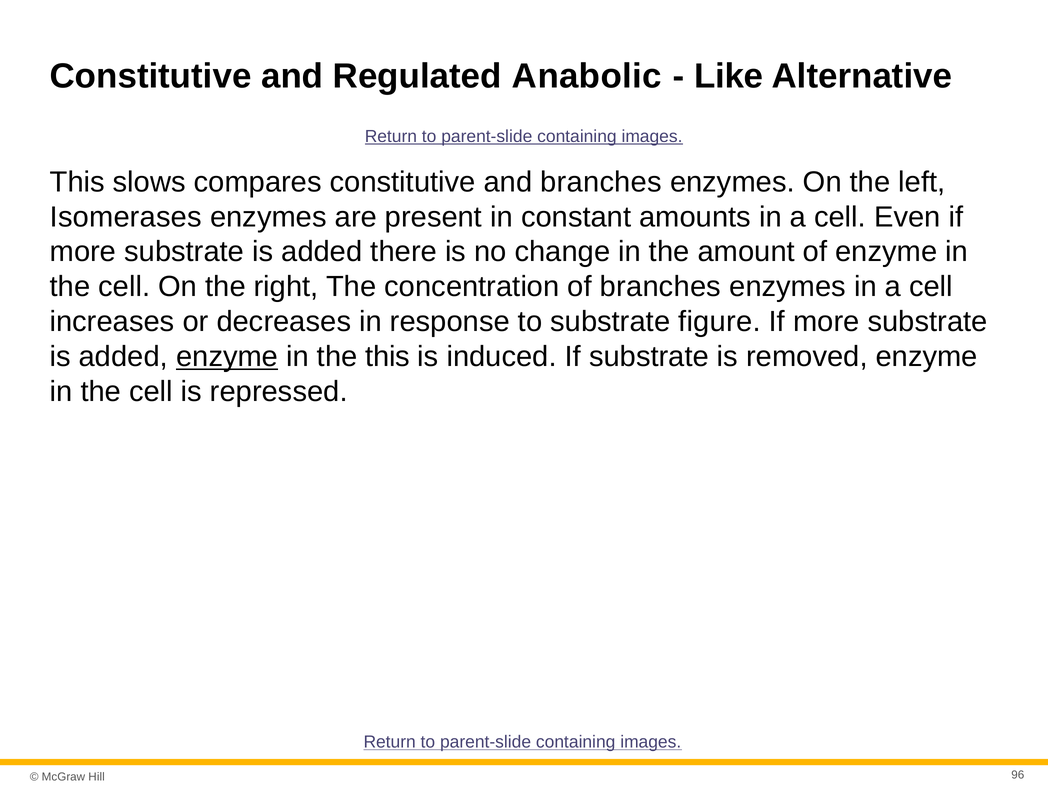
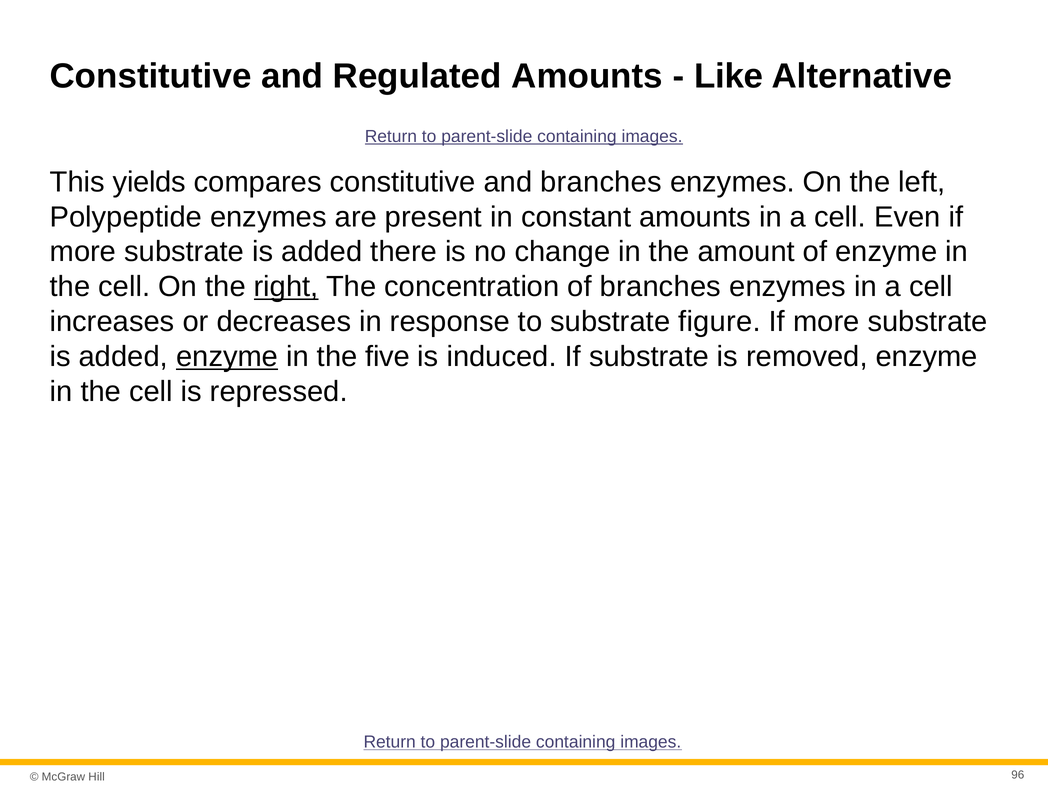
Regulated Anabolic: Anabolic -> Amounts
slows: slows -> yields
Isomerases: Isomerases -> Polypeptide
right underline: none -> present
the this: this -> five
